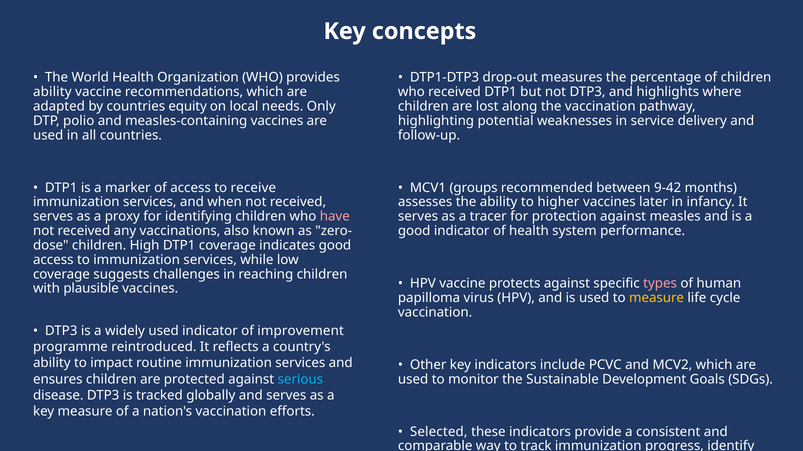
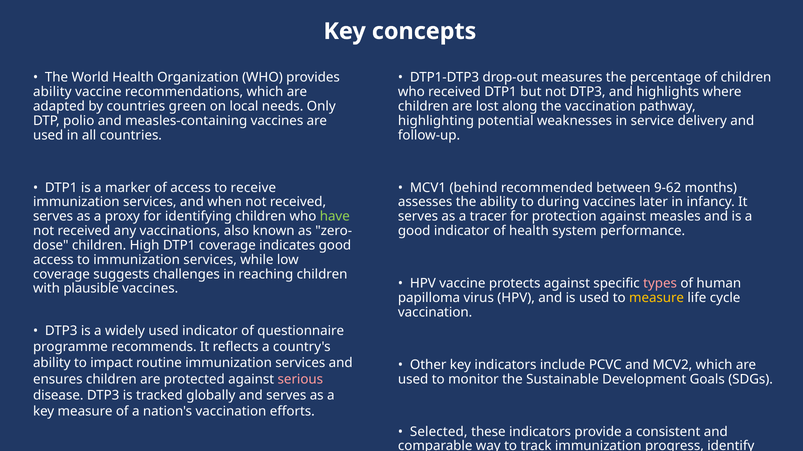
equity: equity -> green
groups: groups -> behind
9-42: 9-42 -> 9-62
higher: higher -> during
have colour: pink -> light green
improvement: improvement -> questionnaire
reintroduced: reintroduced -> recommends
serious colour: light blue -> pink
